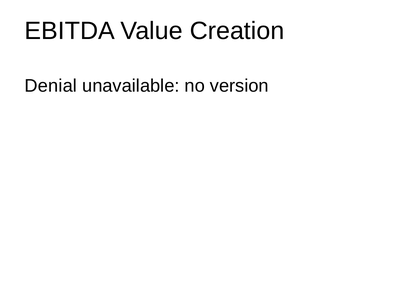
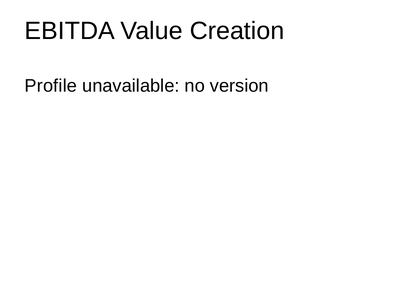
Denial: Denial -> Profile
